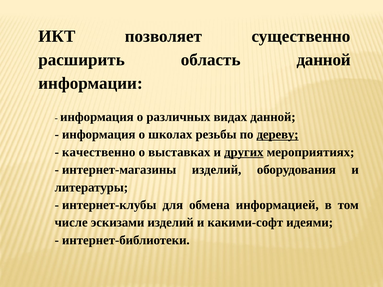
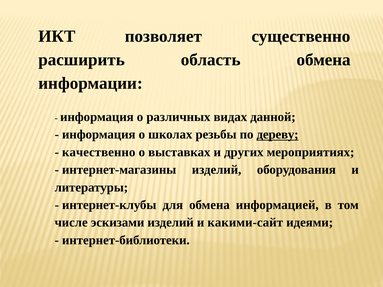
область данной: данной -> обмена
других underline: present -> none
какими-софт: какими-софт -> какими-сайт
